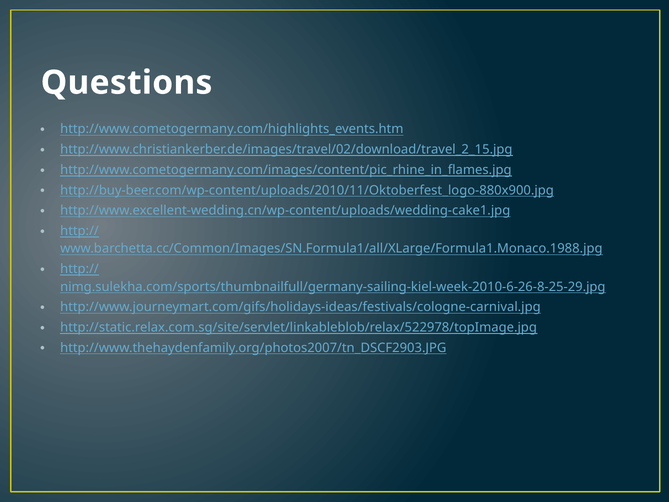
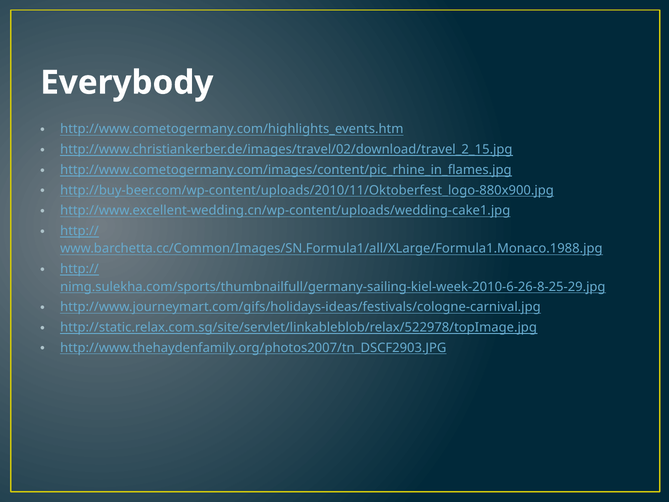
Questions: Questions -> Everybody
